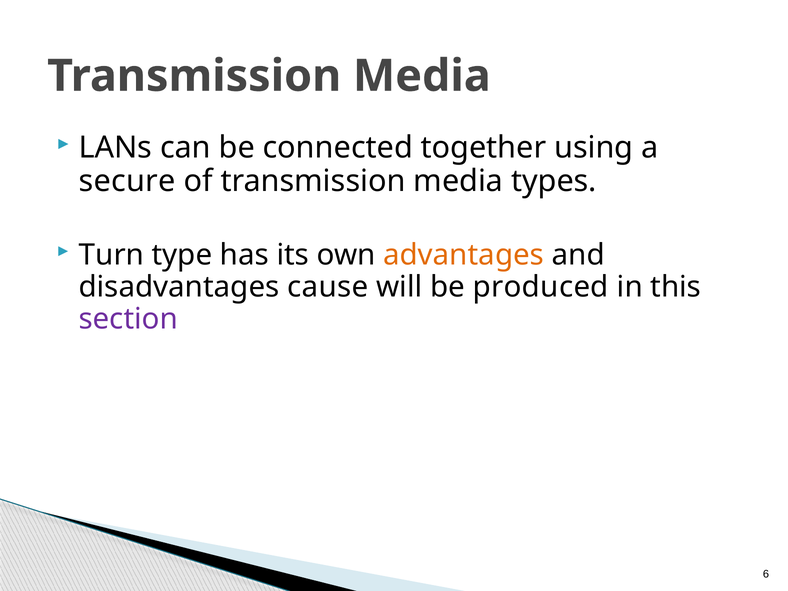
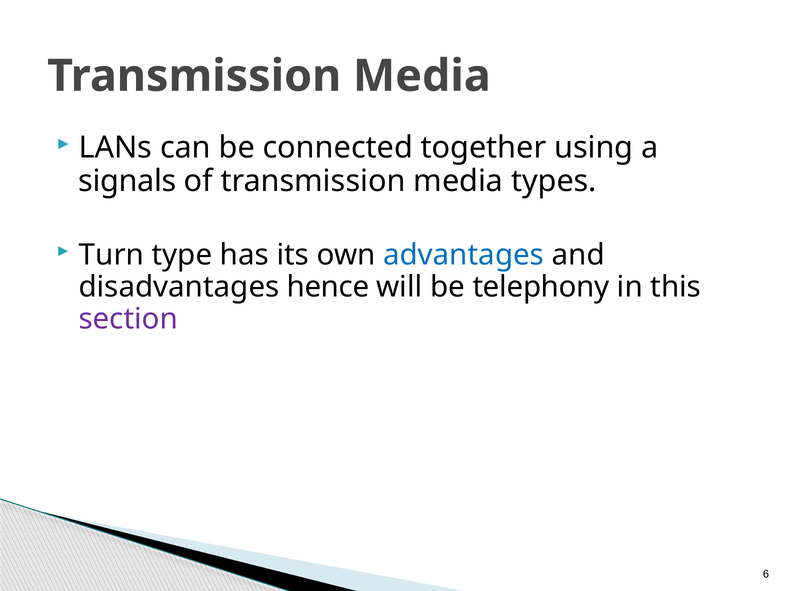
secure: secure -> signals
advantages colour: orange -> blue
cause: cause -> hence
produced: produced -> telephony
